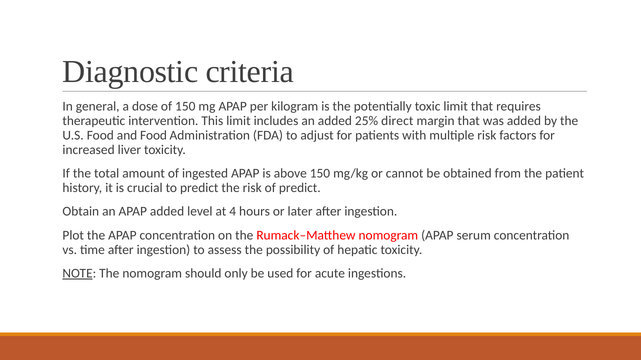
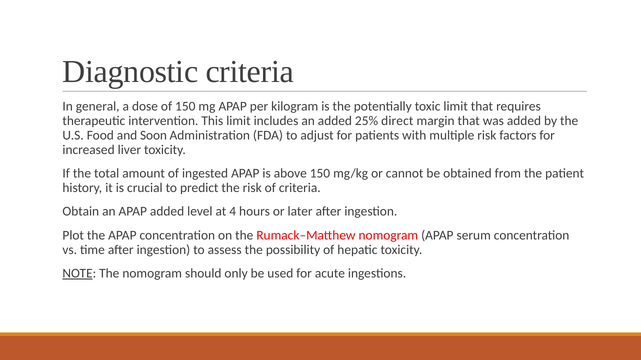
and Food: Food -> Soon
of predict: predict -> criteria
